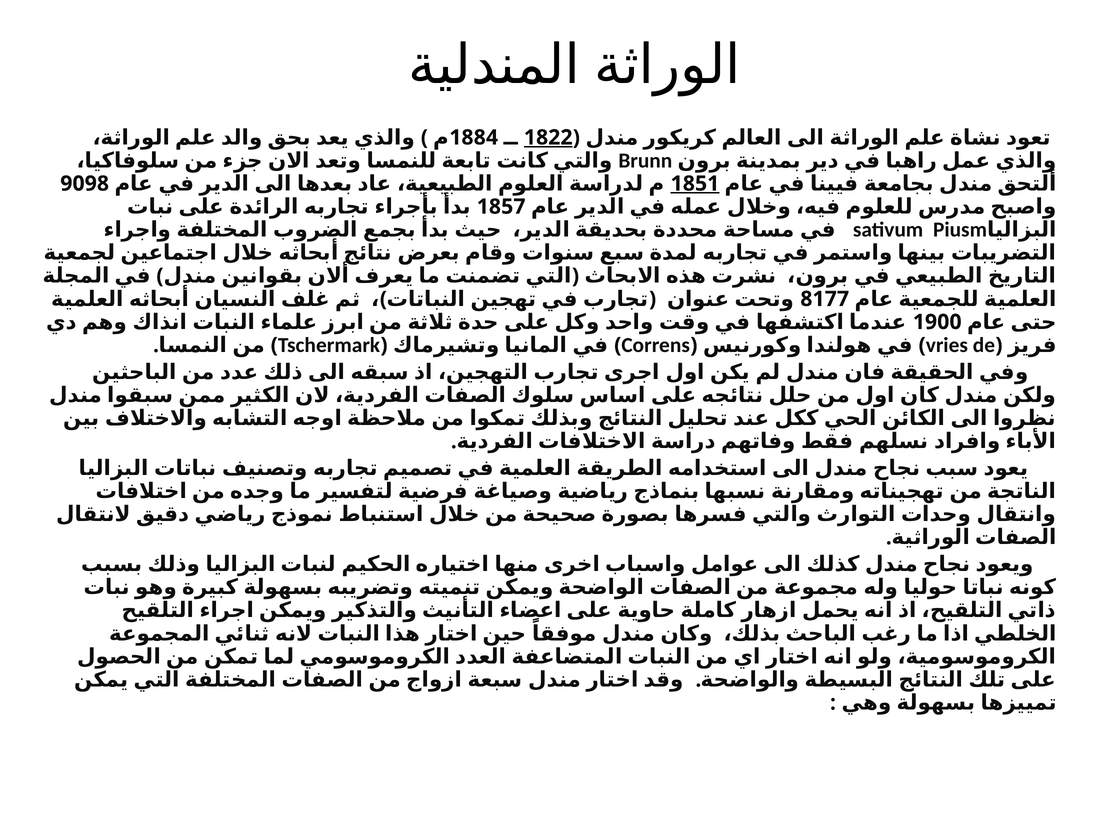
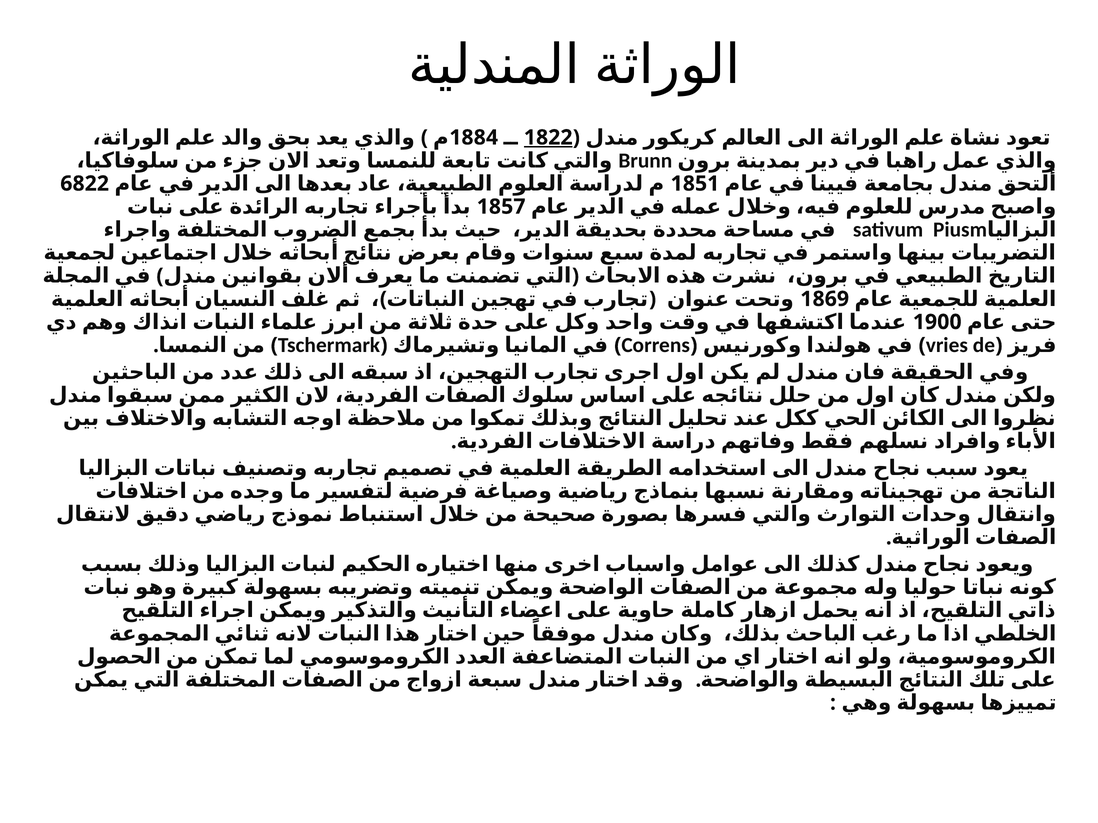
9098: 9098 -> 6822
1851 underline: present -> none
8177: 8177 -> 1869
